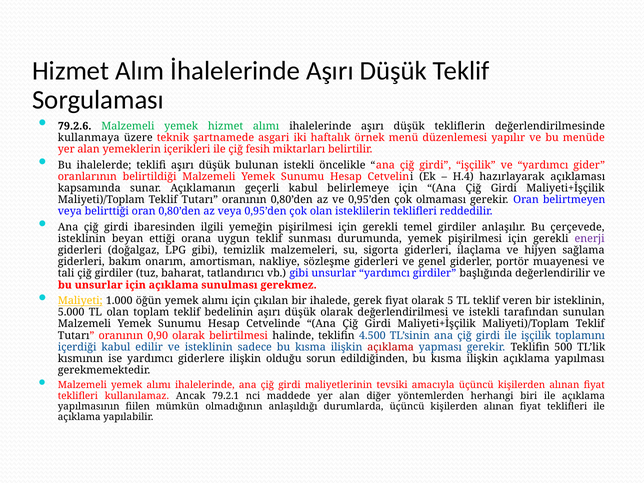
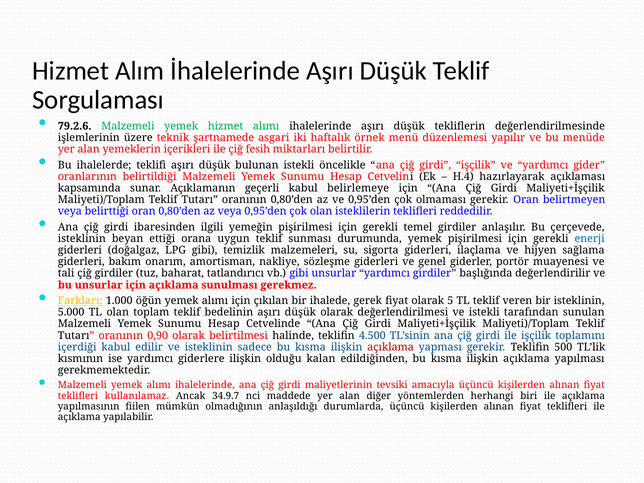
kullanmaya: kullanmaya -> işlemlerinin
enerji colour: purple -> blue
Maliyeti: Maliyeti -> Farkları
sorun: sorun -> kalan
79.2.1: 79.2.1 -> 34.9.7
